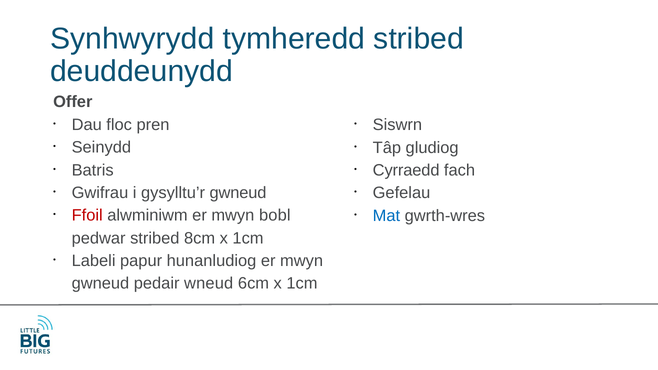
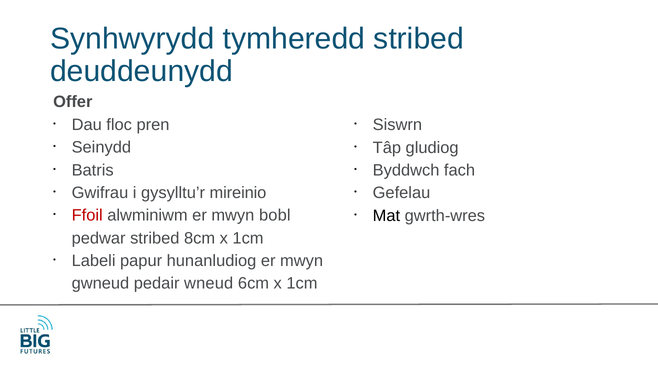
Cyrraedd: Cyrraedd -> Byddwch
gysylltu’r gwneud: gwneud -> mireinio
Mat colour: blue -> black
